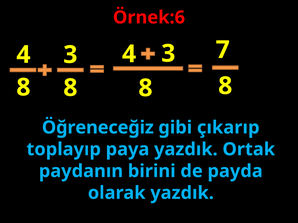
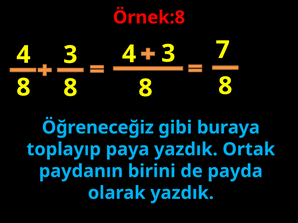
Örnek:6: Örnek:6 -> Örnek:8
çıkarıp: çıkarıp -> buraya
